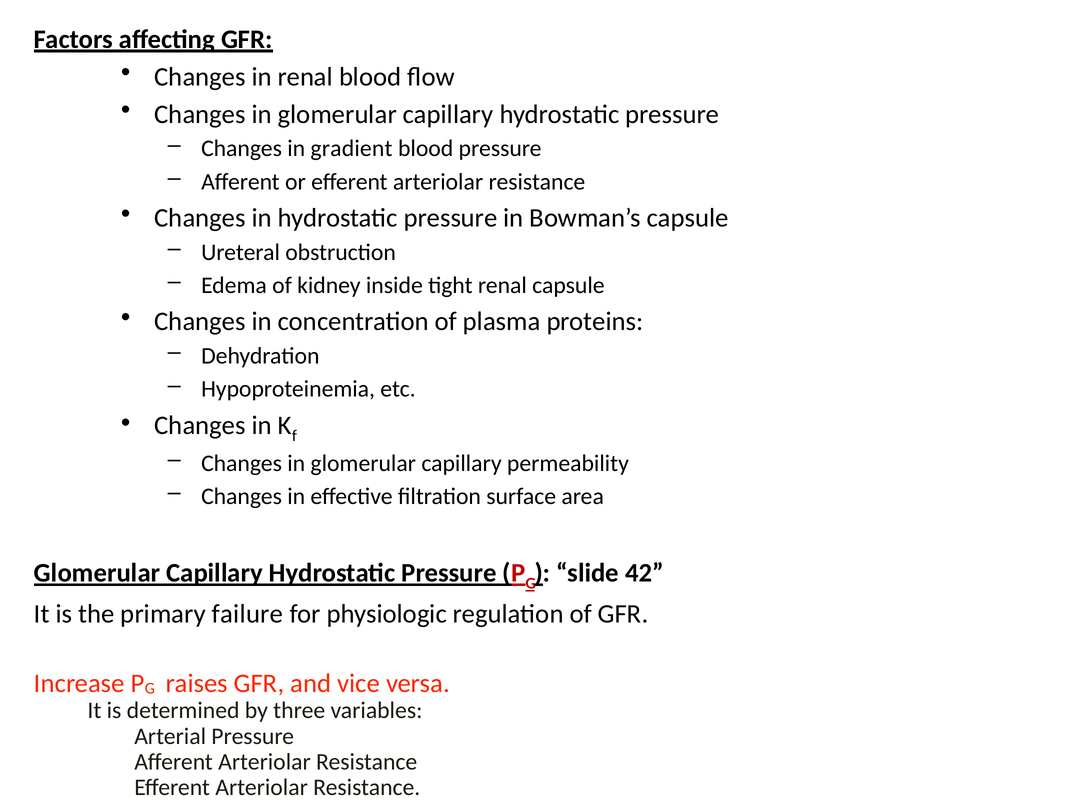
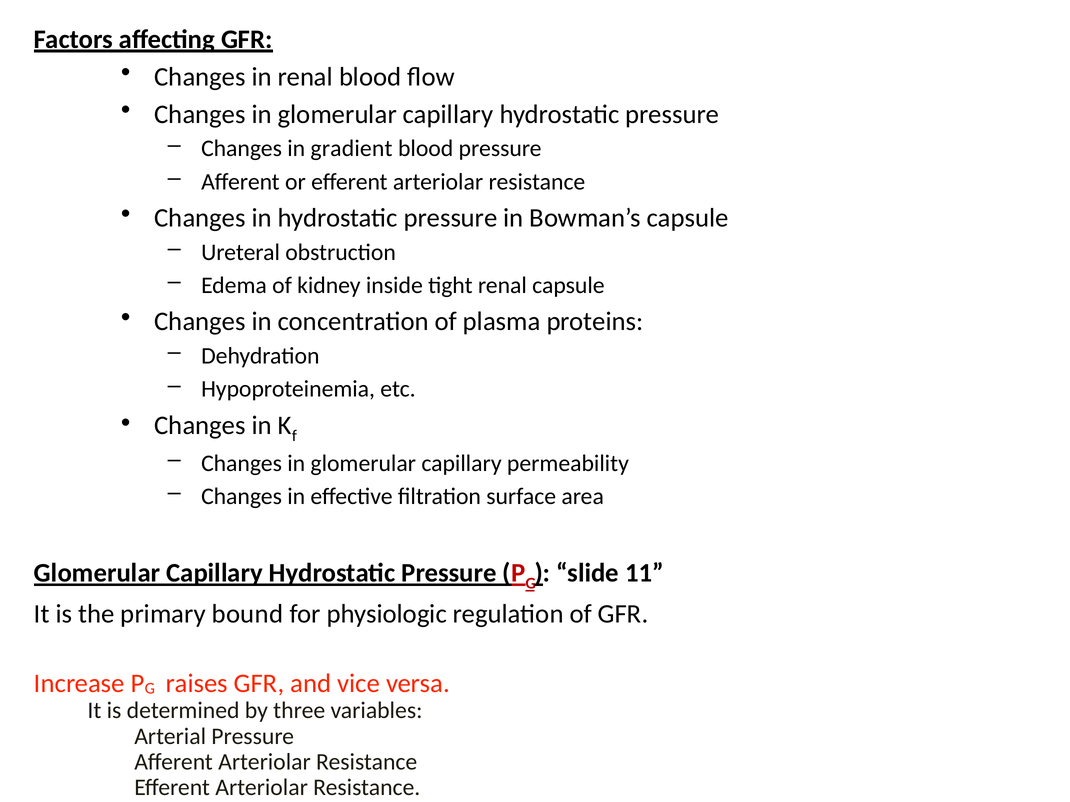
42: 42 -> 11
failure: failure -> bound
